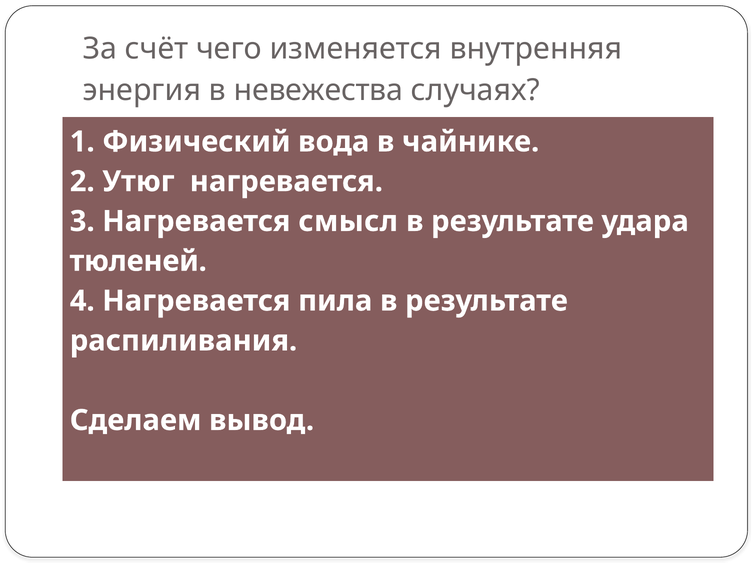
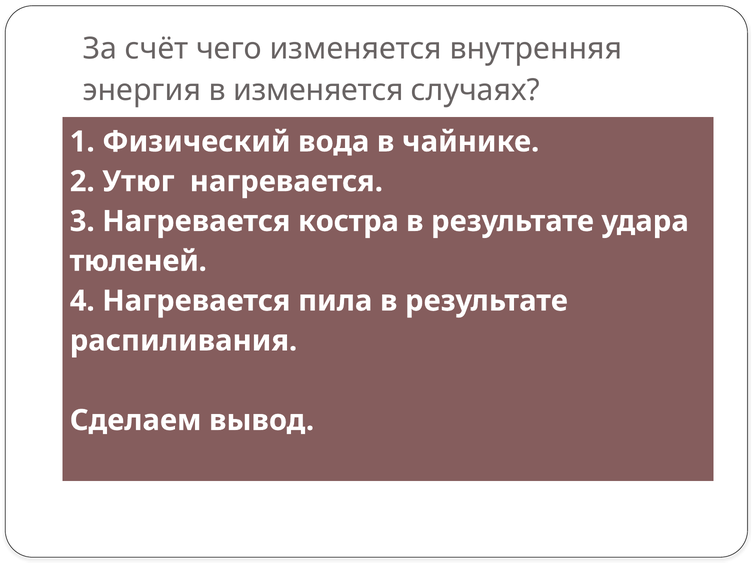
в невежества: невежества -> изменяется
смысл: смысл -> костра
